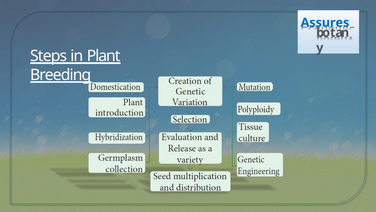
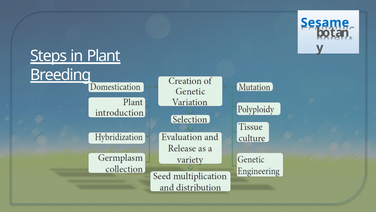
Assures: Assures -> Sesame
